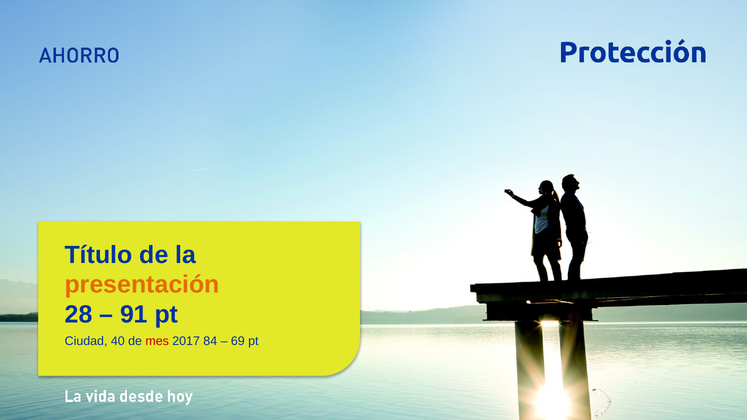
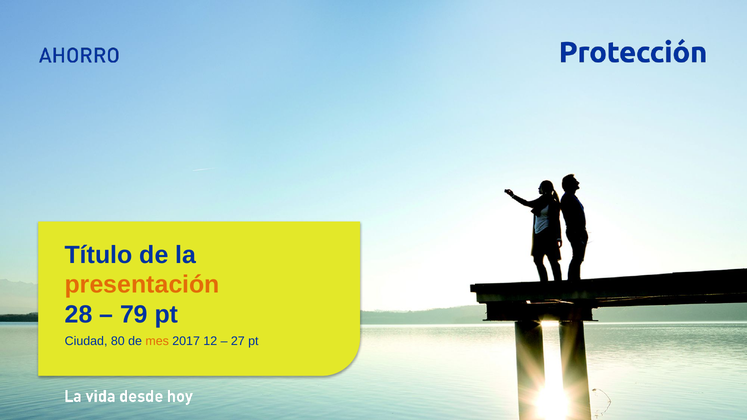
91: 91 -> 79
40: 40 -> 80
mes colour: red -> orange
84: 84 -> 12
69: 69 -> 27
